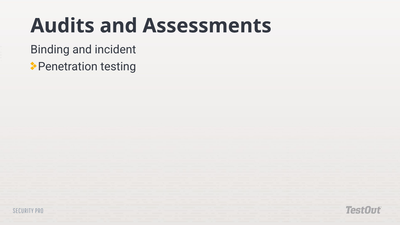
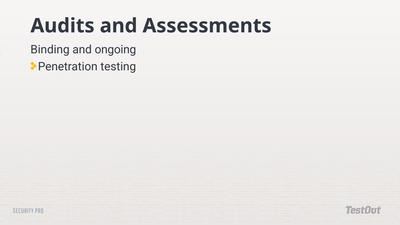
incident: incident -> ongoing
